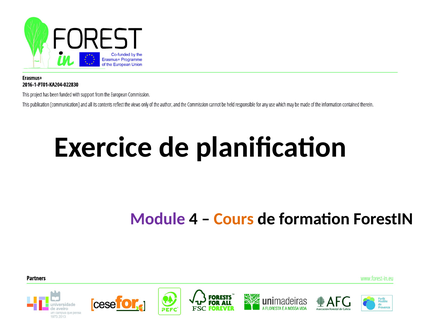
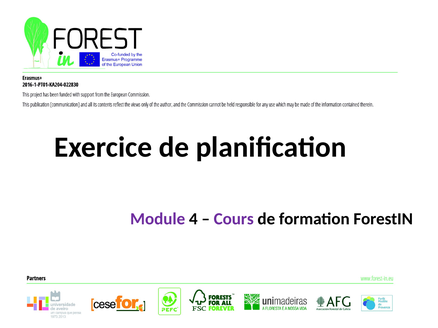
Cours colour: orange -> purple
